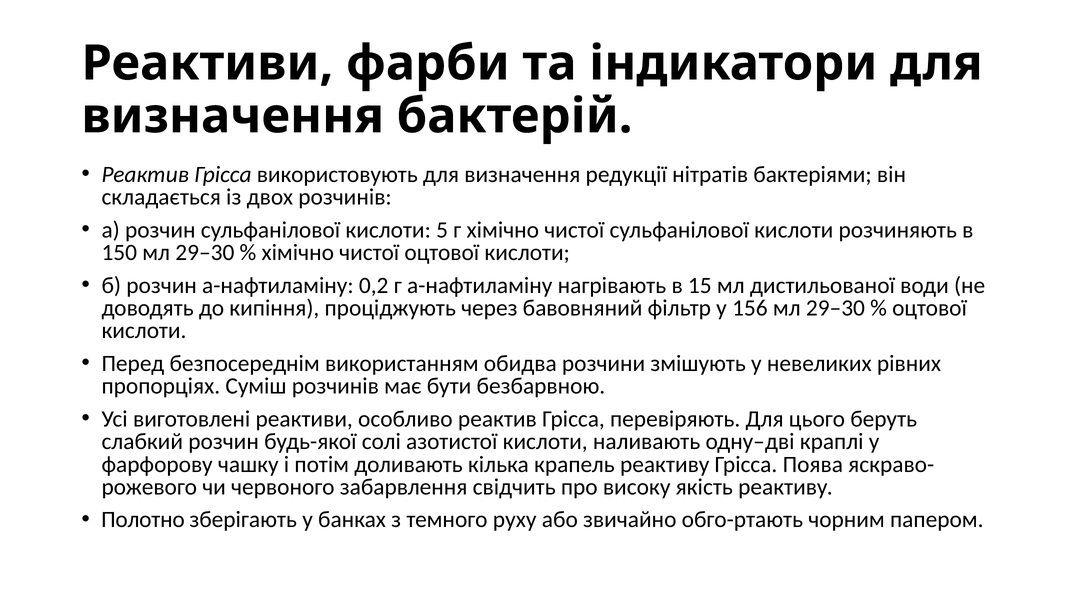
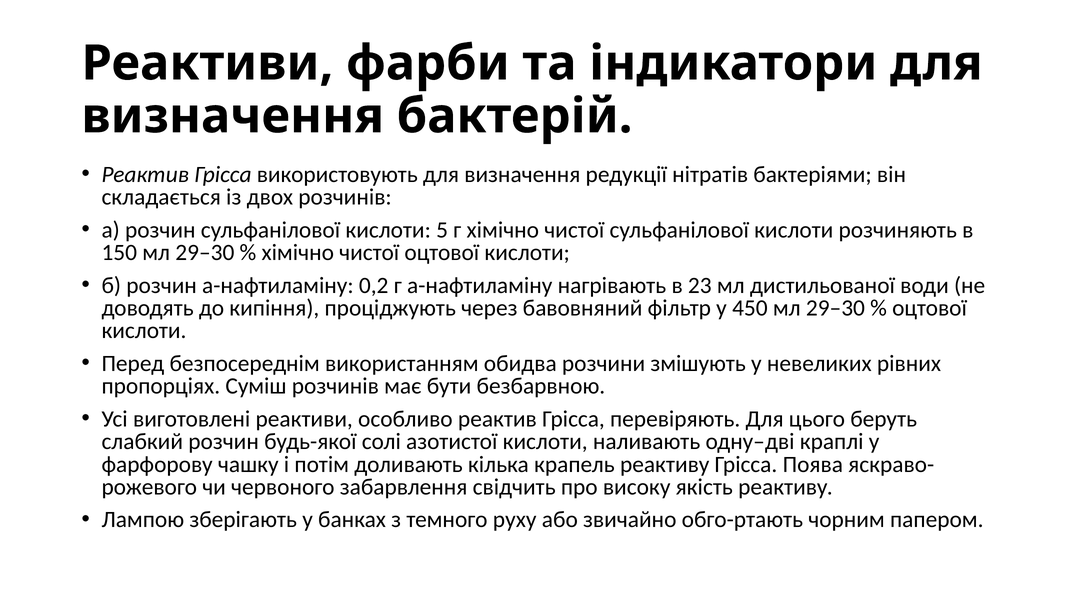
15: 15 -> 23
156: 156 -> 450
Полотно: Полотно -> Лампою
